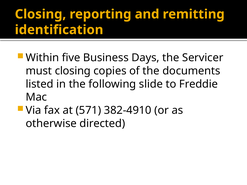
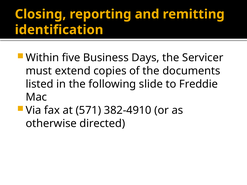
must closing: closing -> extend
